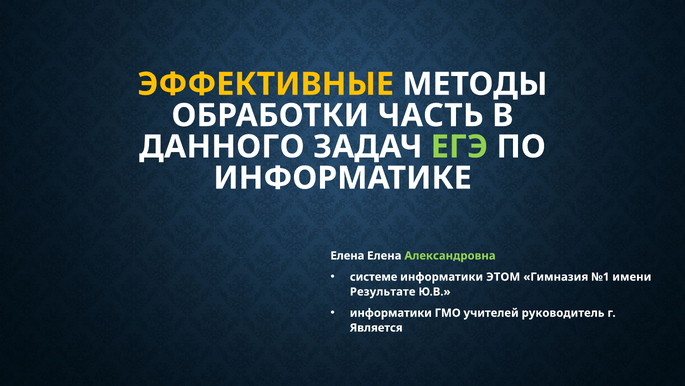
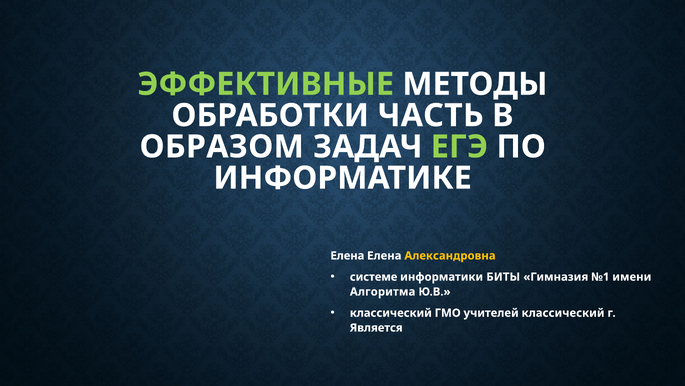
ЭФФЕКТИВНЫЕ colour: yellow -> light green
ДАННОГО: ДАННОГО -> ОБРАЗОМ
Александровна colour: light green -> yellow
ЭТОМ: ЭТОМ -> БИТЫ
Результате: Результате -> Алгоритма
информатики at (391, 312): информатики -> классический
учителей руководитель: руководитель -> классический
